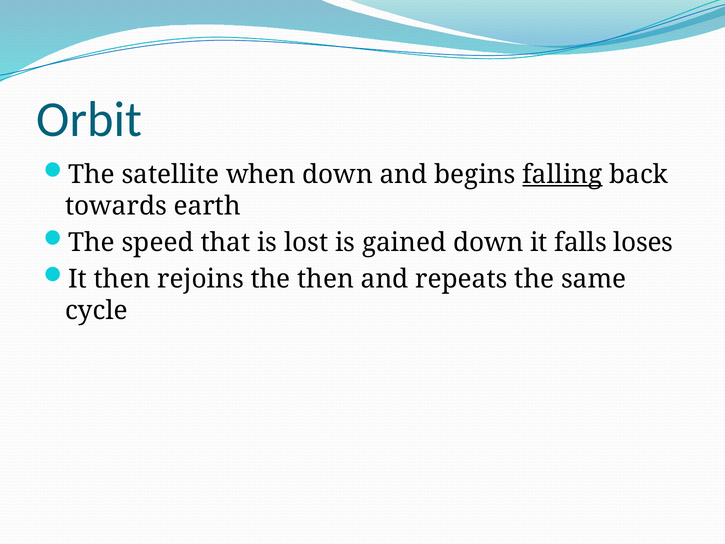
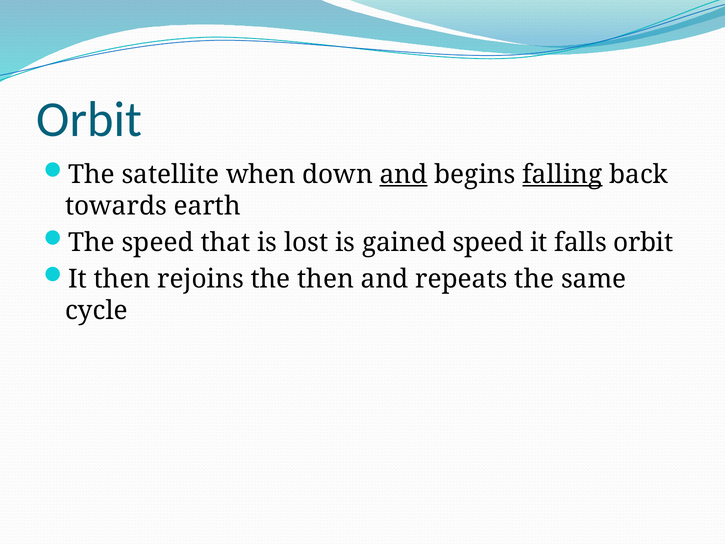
and at (404, 175) underline: none -> present
gained down: down -> speed
falls loses: loses -> orbit
